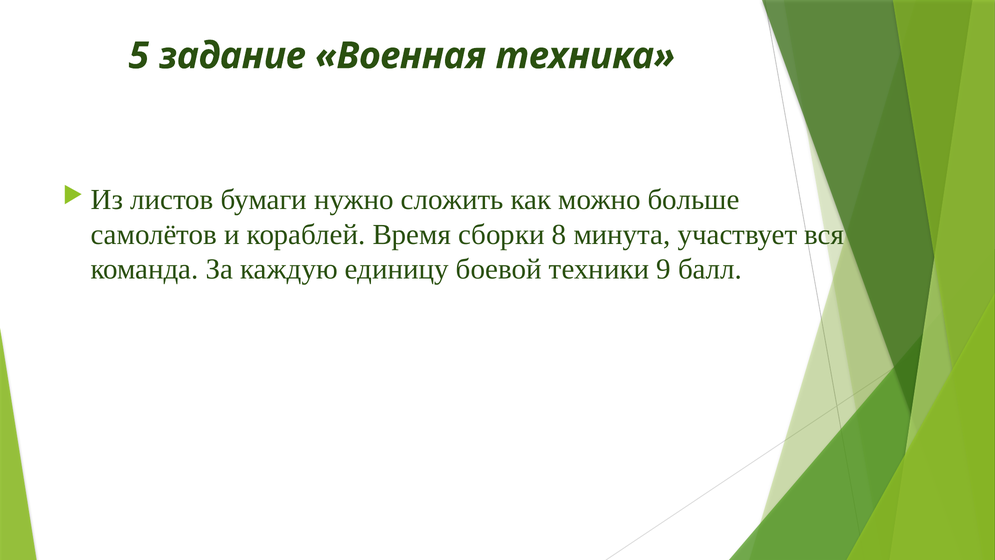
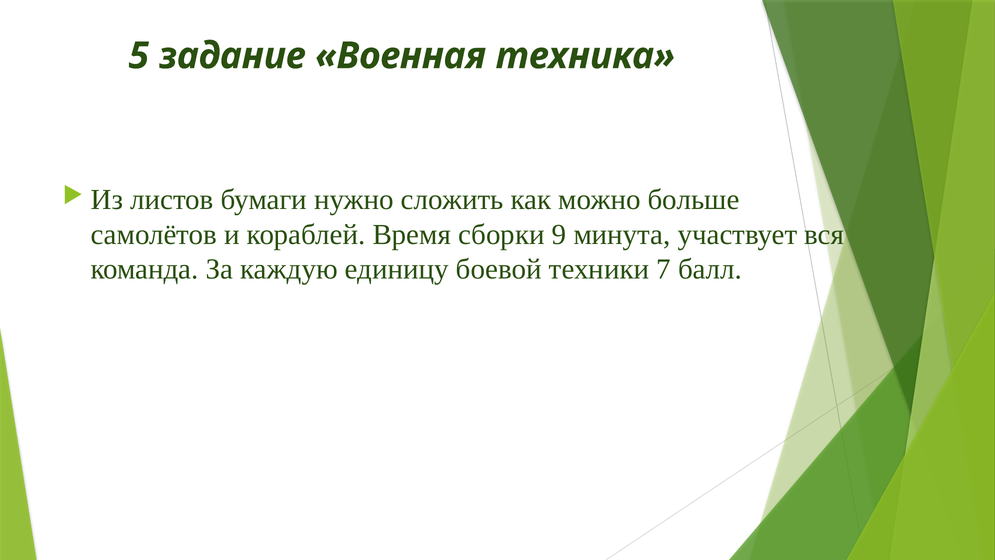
8: 8 -> 9
9: 9 -> 7
